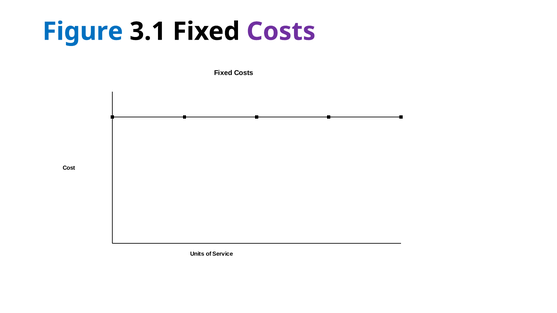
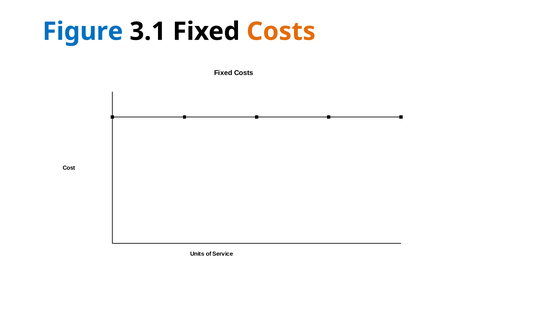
Costs at (281, 31) colour: purple -> orange
